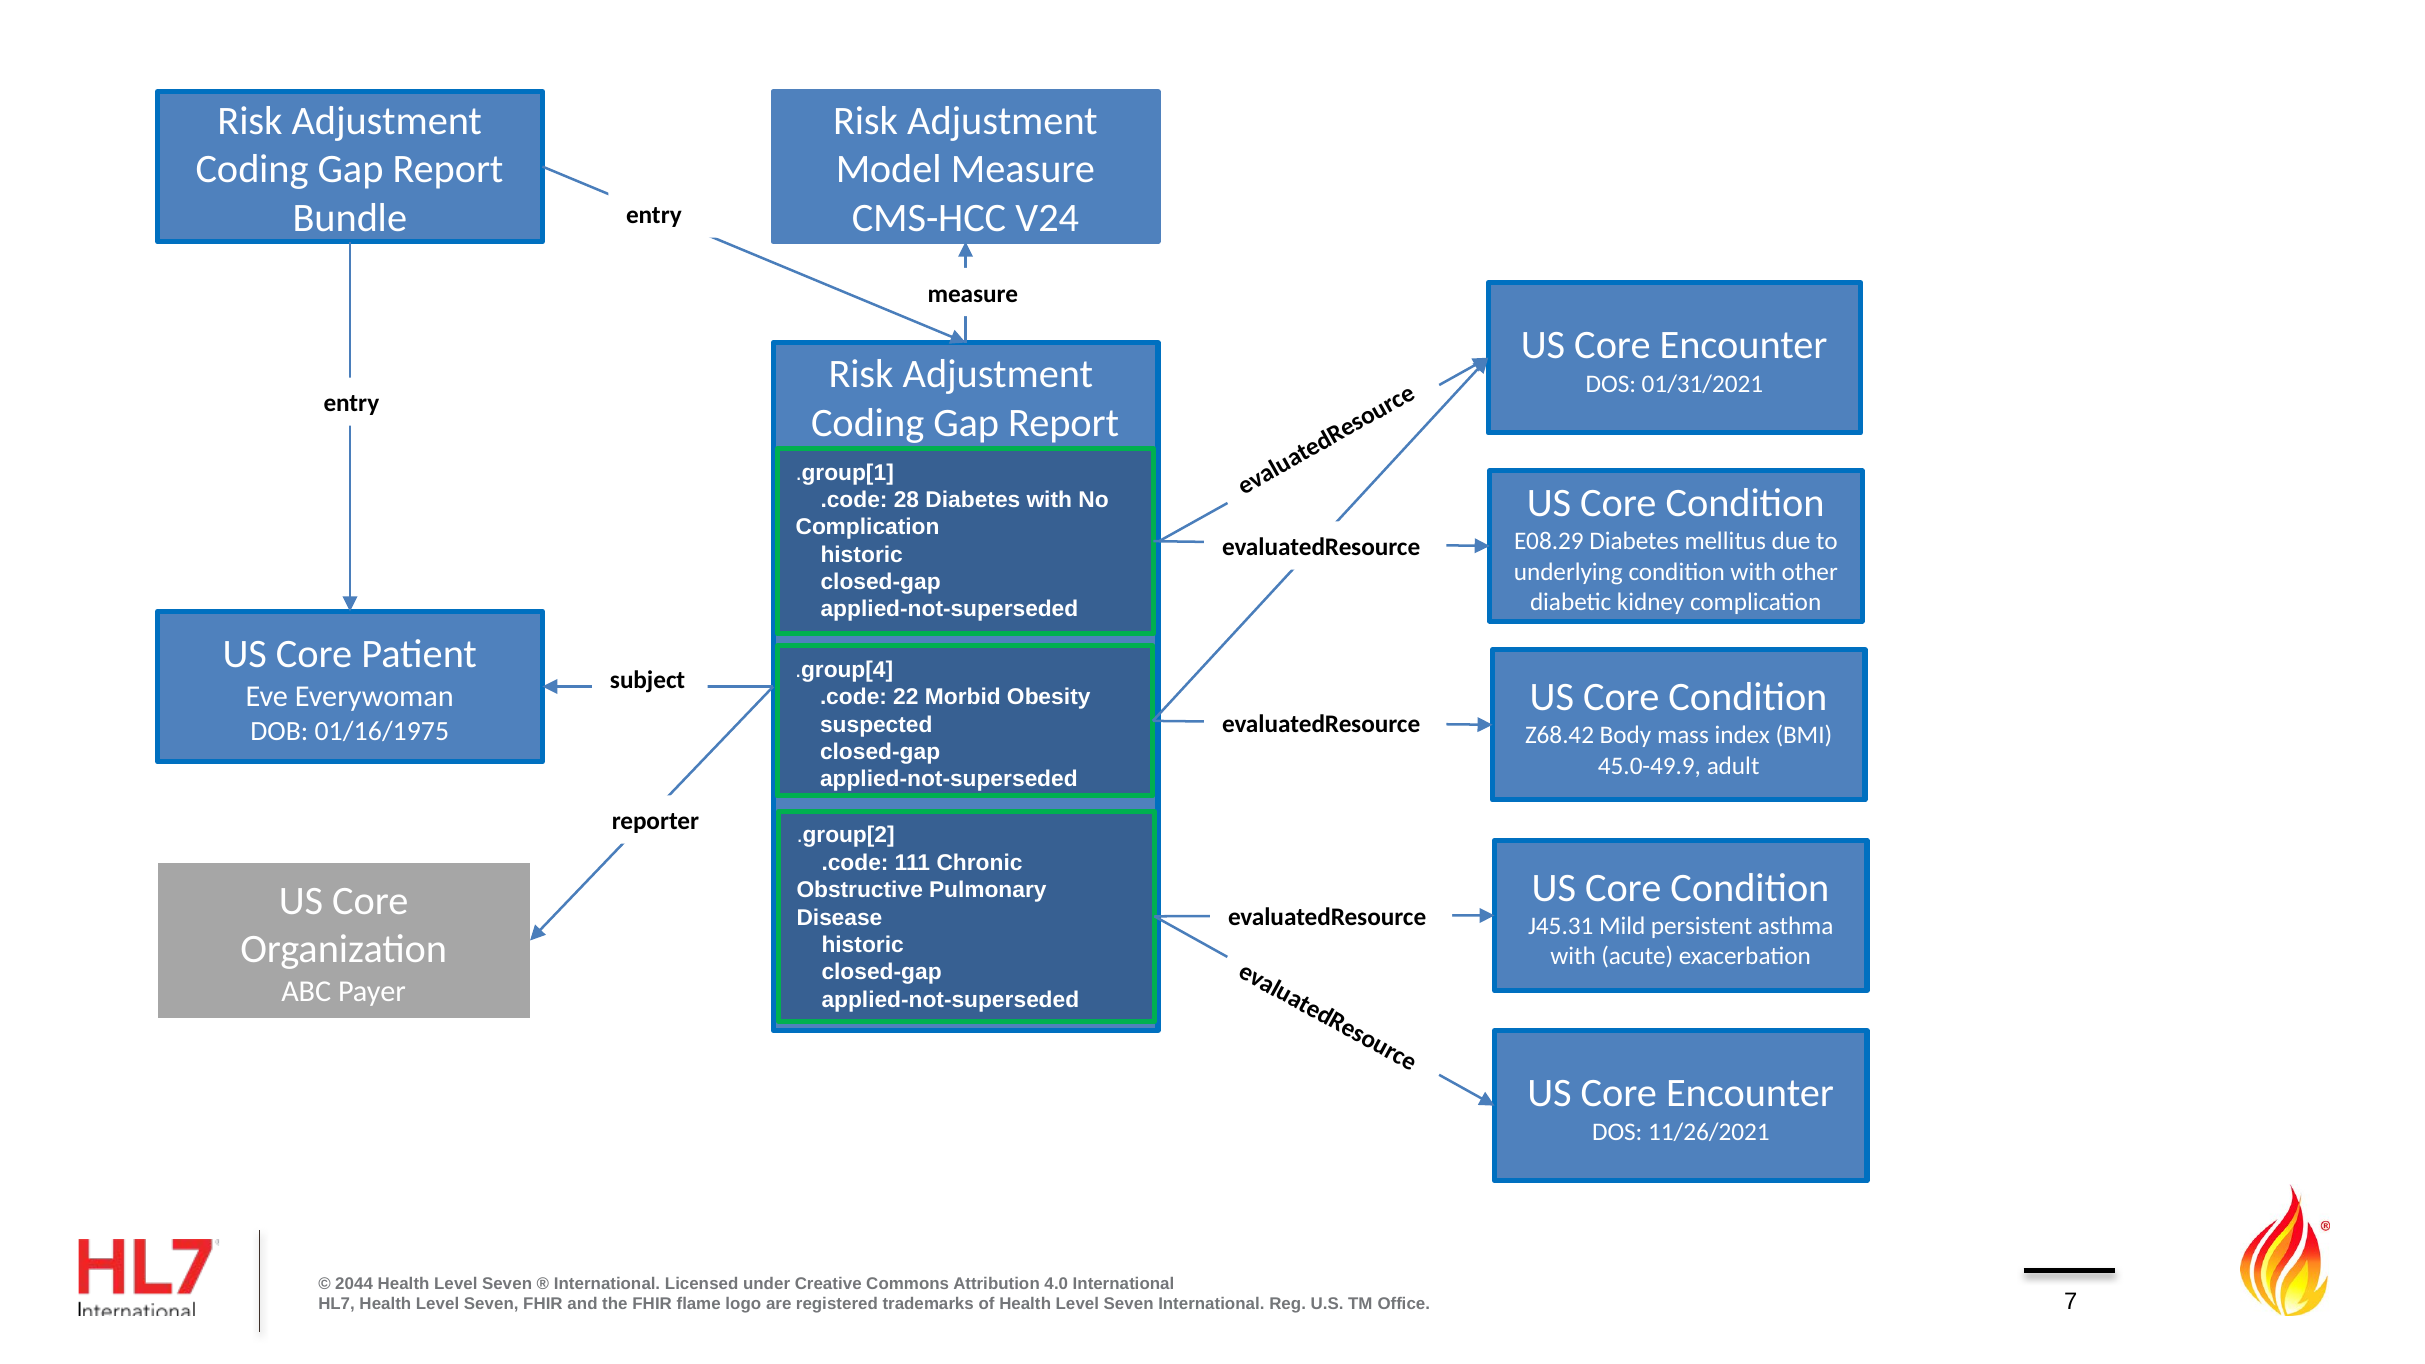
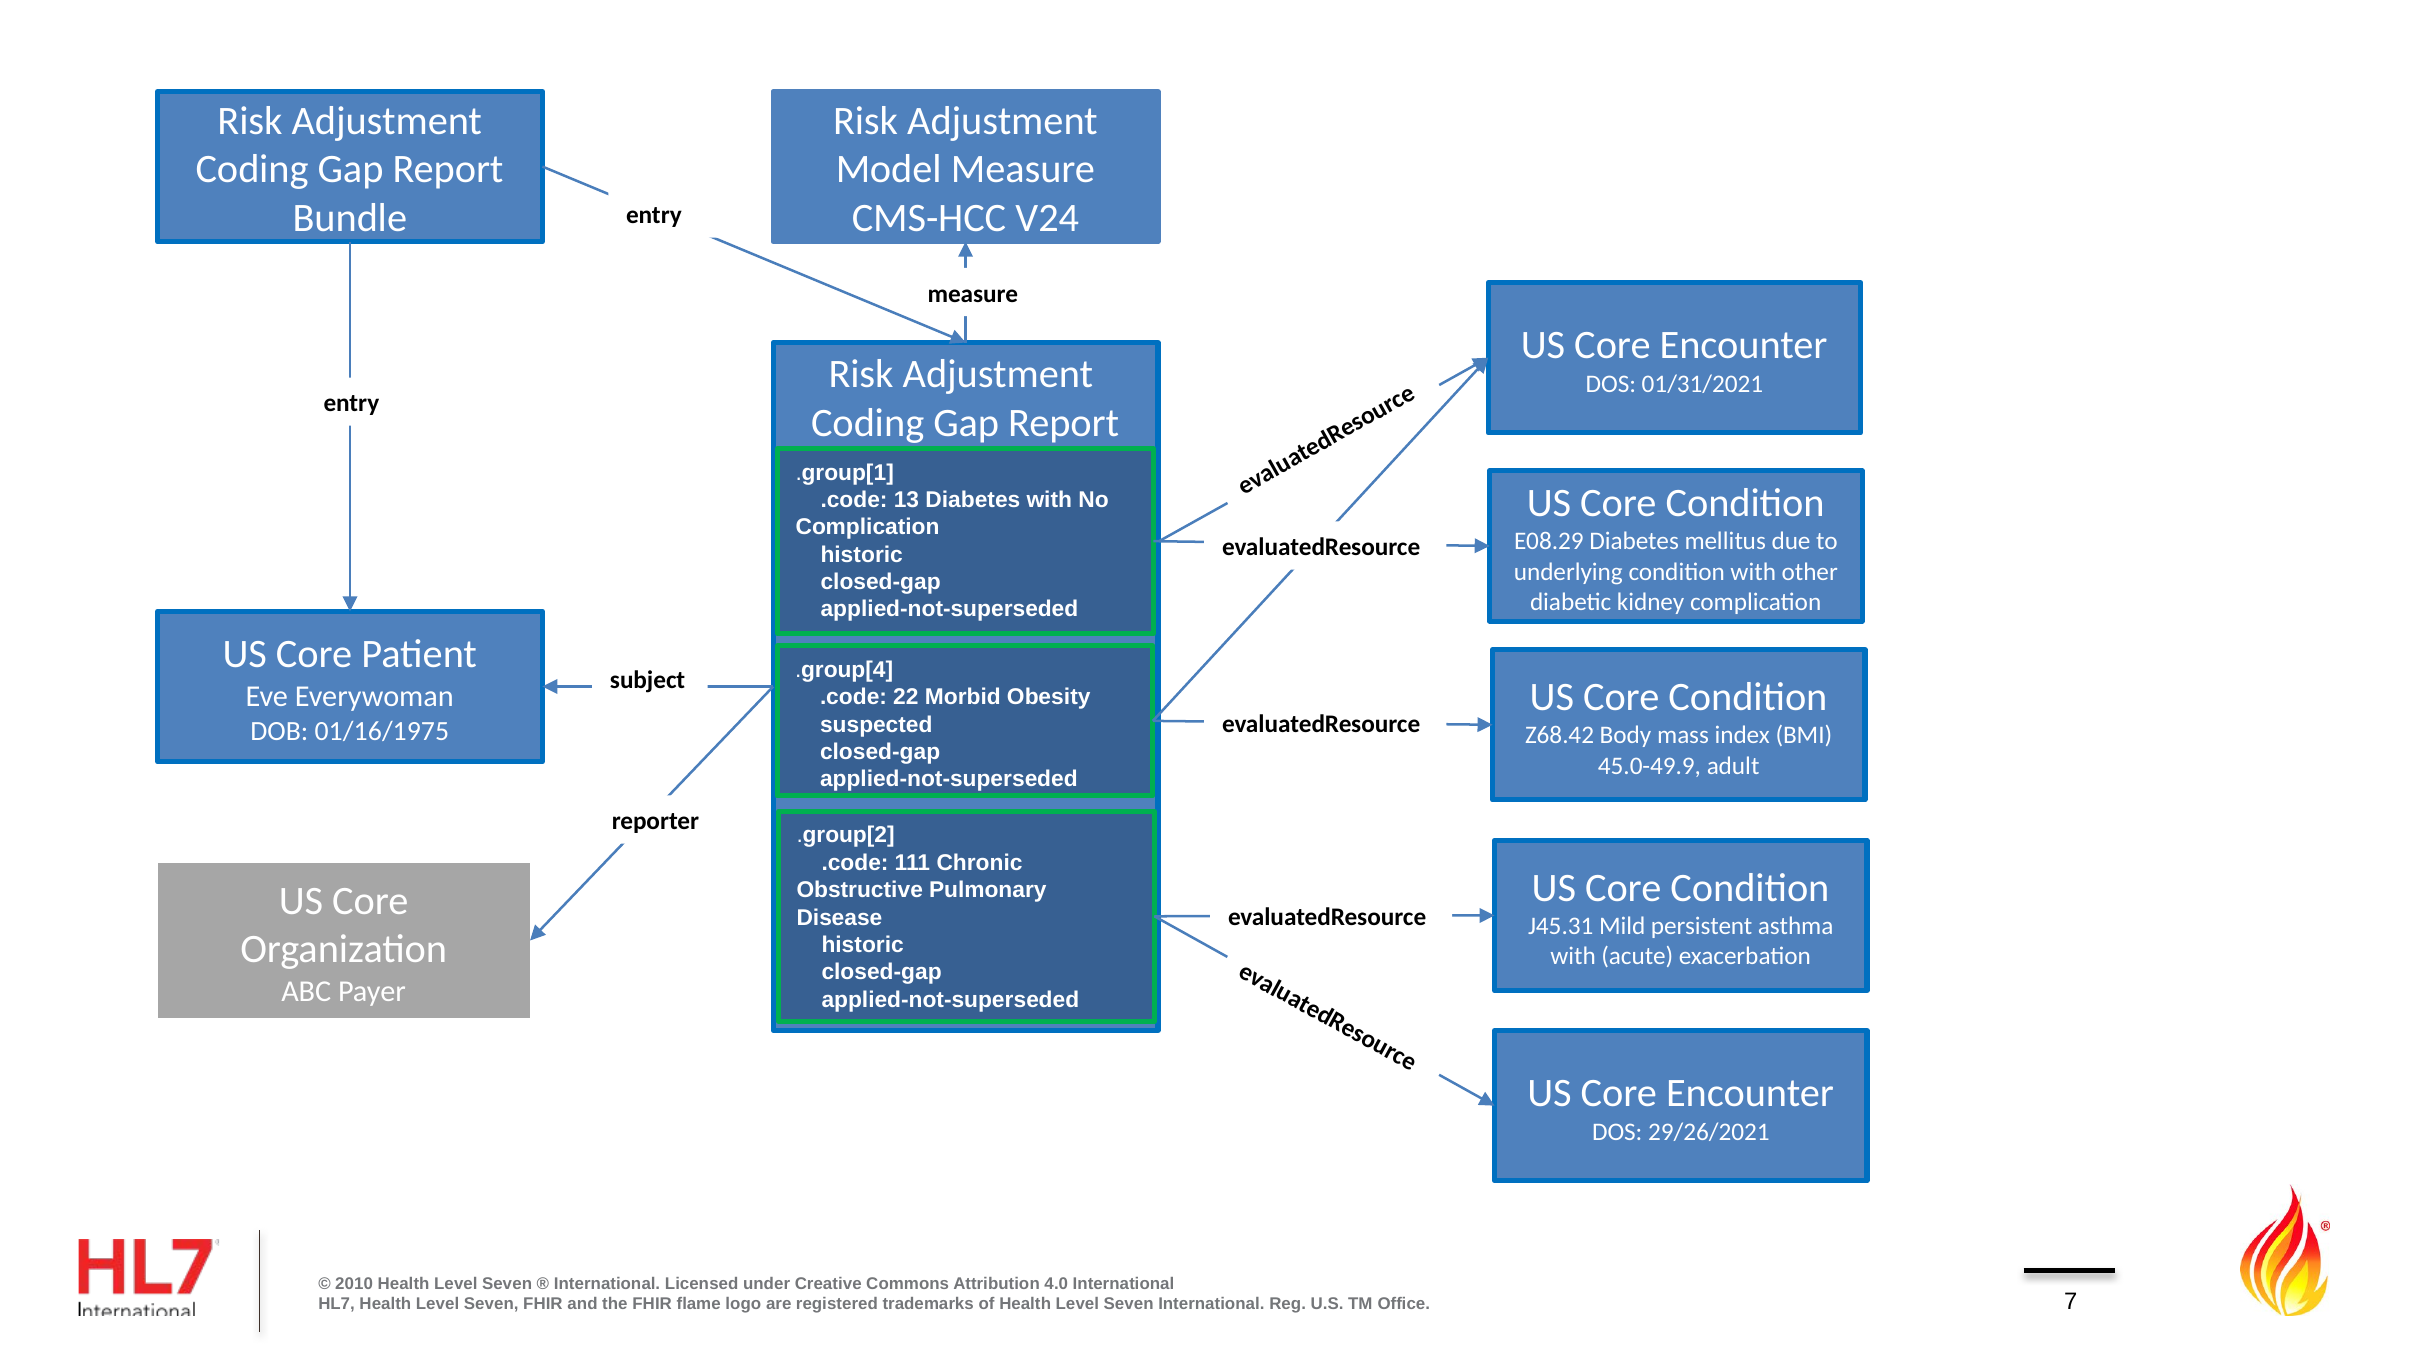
28: 28 -> 13
11/26/2021: 11/26/2021 -> 29/26/2021
2044: 2044 -> 2010
